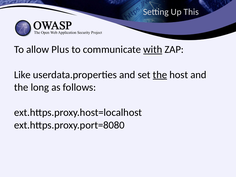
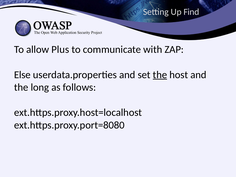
This: This -> Find
with underline: present -> none
Like: Like -> Else
